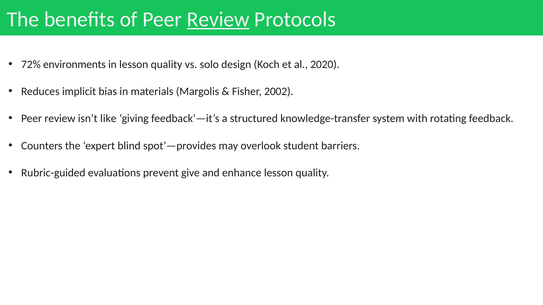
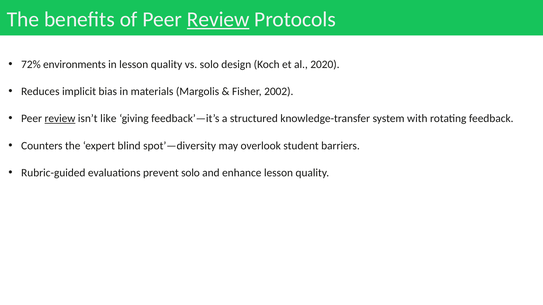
review at (60, 119) underline: none -> present
spot’—provides: spot’—provides -> spot’—diversity
prevent give: give -> solo
